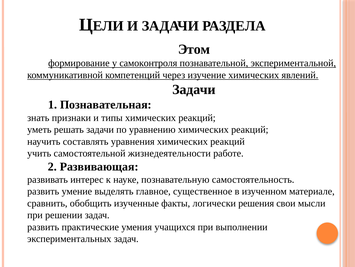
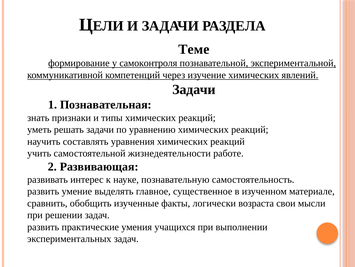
Этом: Этом -> Теме
решения: решения -> возраста
